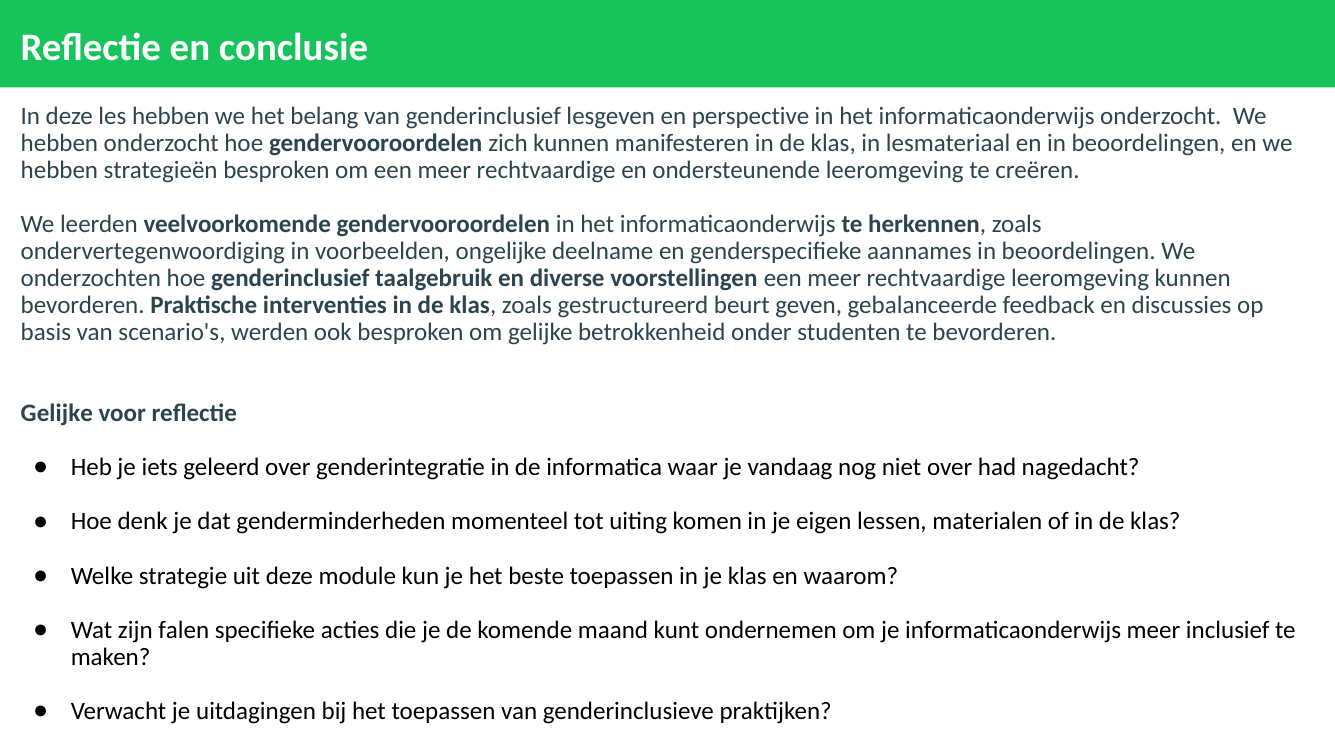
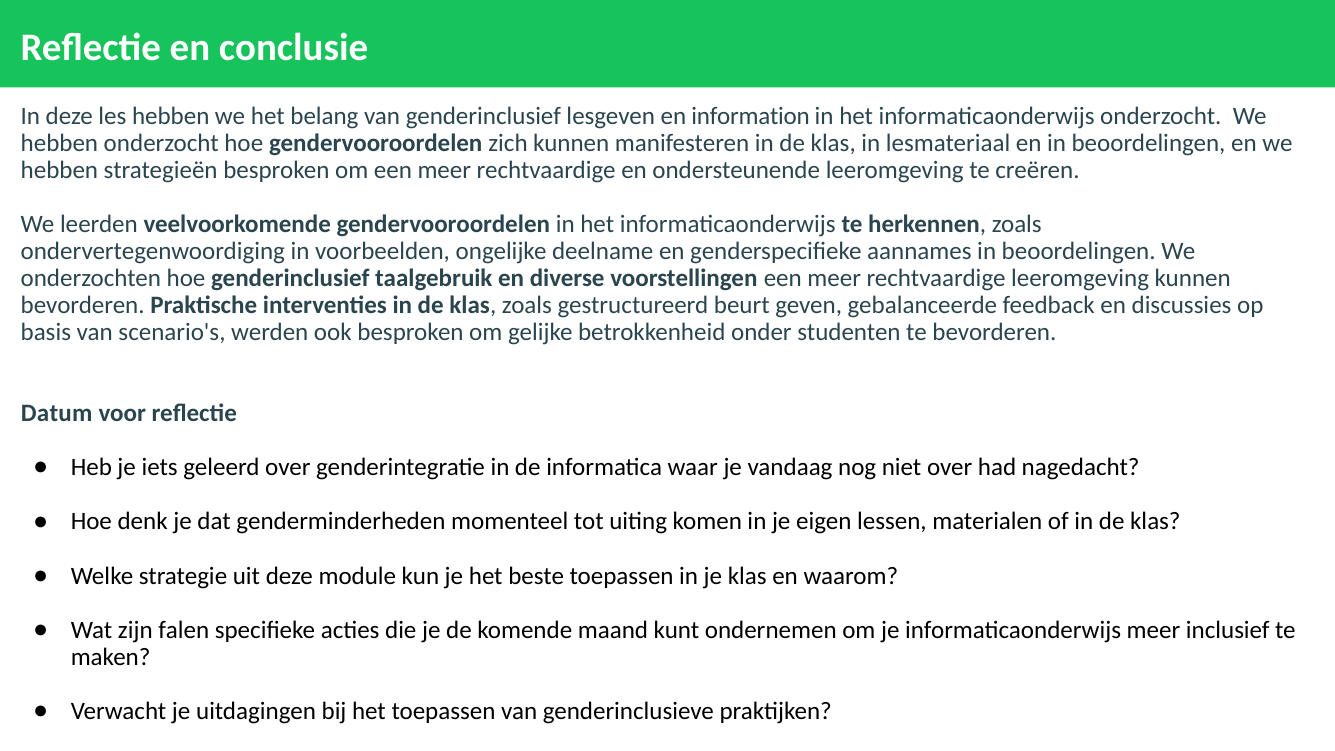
perspective: perspective -> information
Gelijke at (57, 414): Gelijke -> Datum
